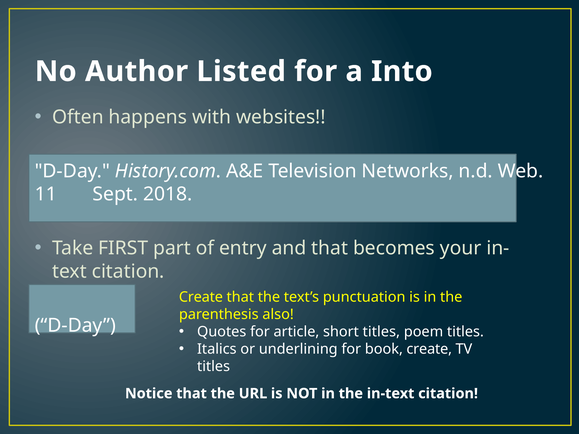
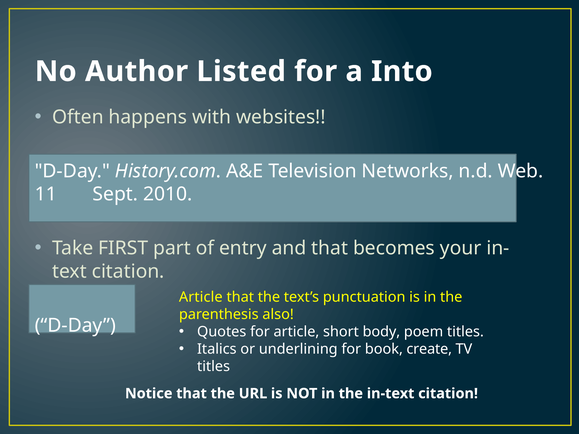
2018: 2018 -> 2010
Create at (201, 297): Create -> Article
short titles: titles -> body
